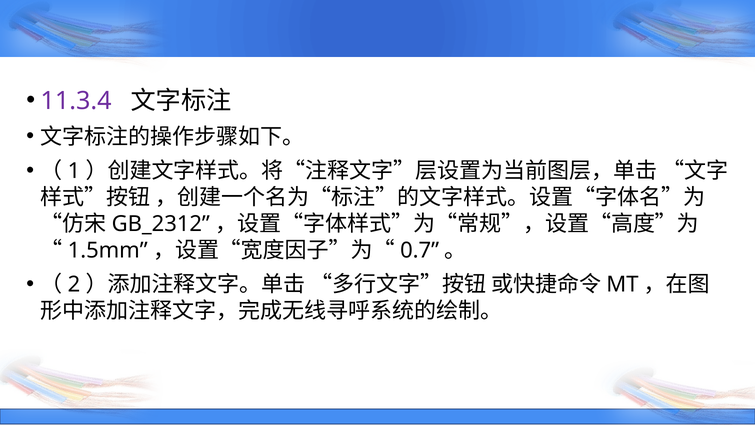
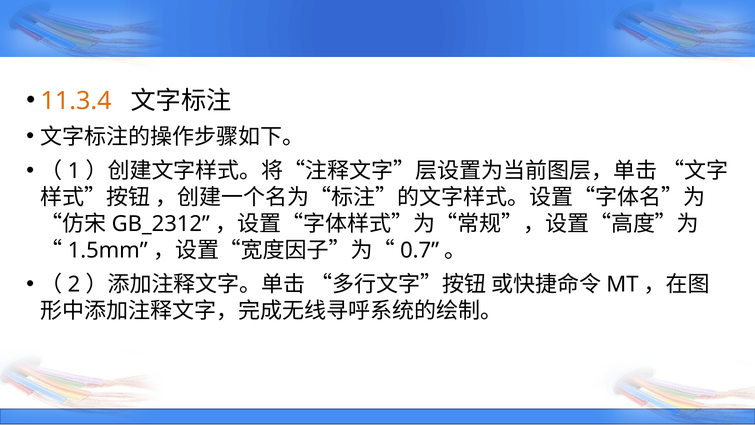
11.3.4 colour: purple -> orange
